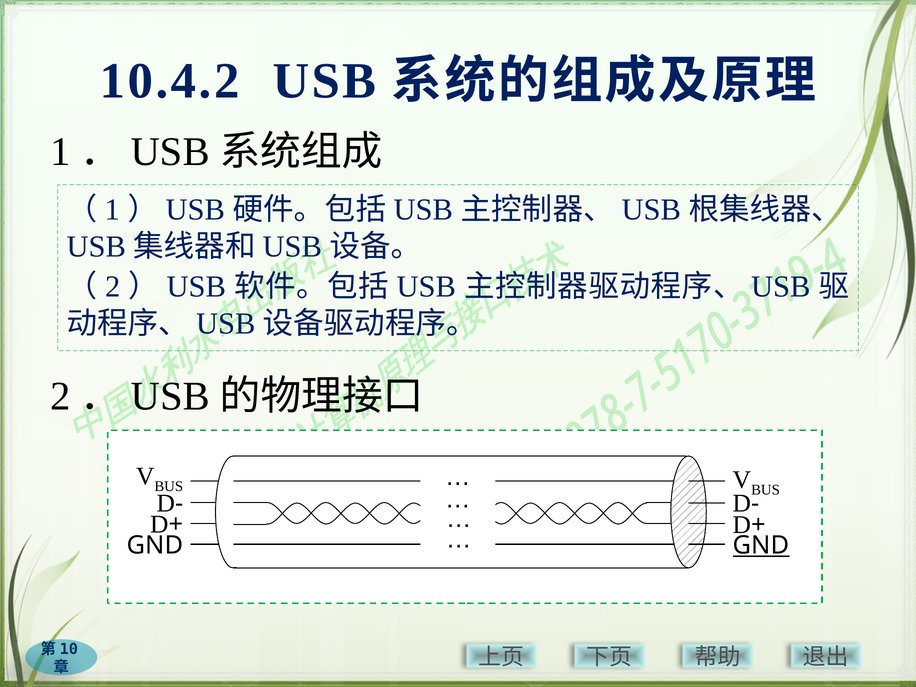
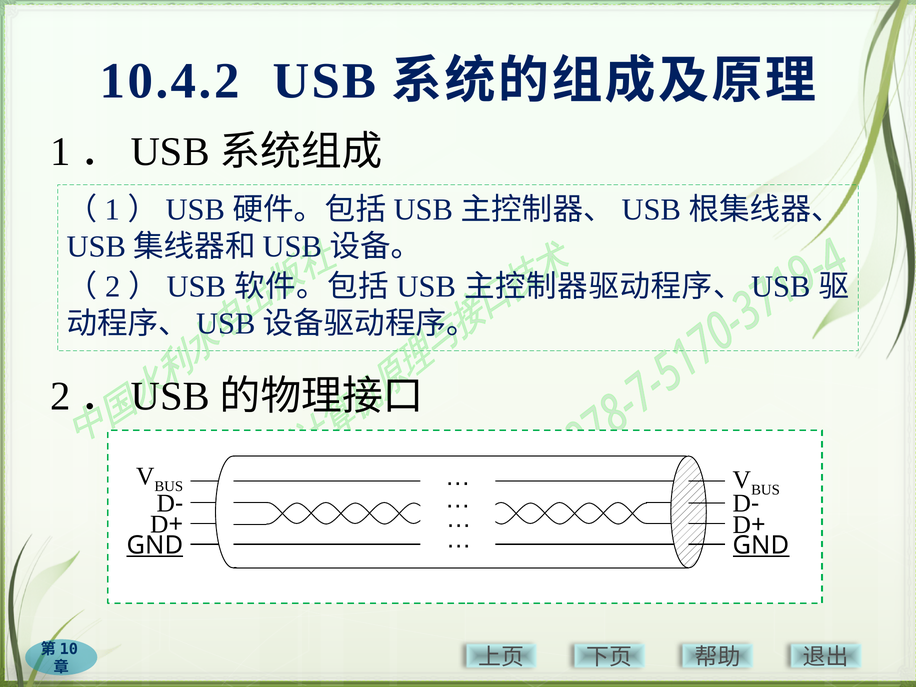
GND at (155, 545) underline: none -> present
